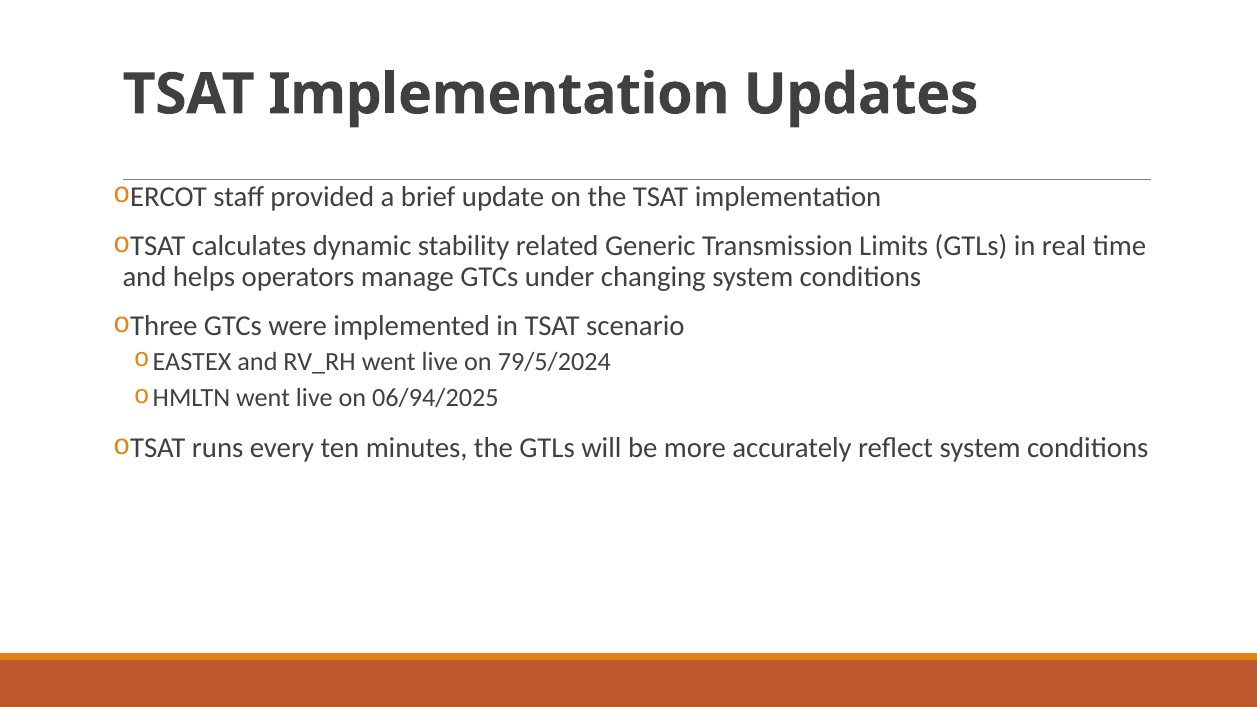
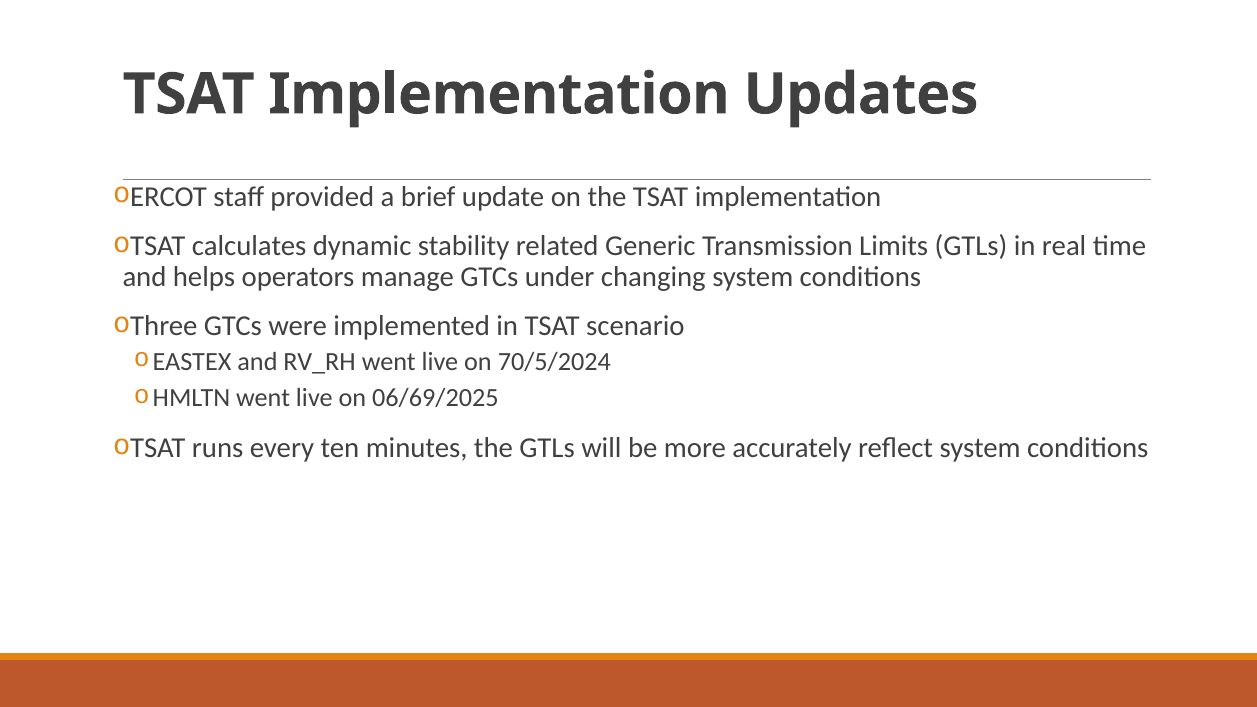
79/5/2024: 79/5/2024 -> 70/5/2024
06/94/2025: 06/94/2025 -> 06/69/2025
